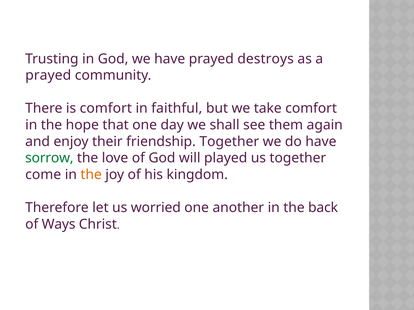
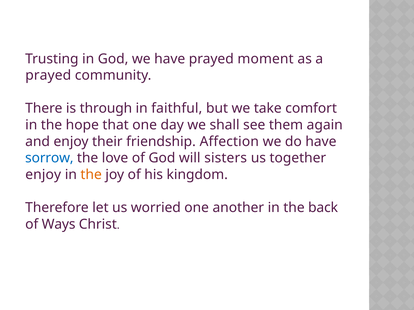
destroys: destroys -> moment
is comfort: comfort -> through
friendship Together: Together -> Affection
sorrow colour: green -> blue
played: played -> sisters
come at (43, 175): come -> enjoy
